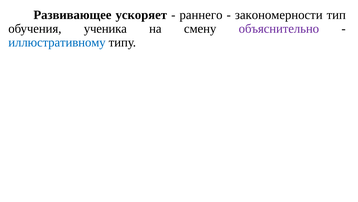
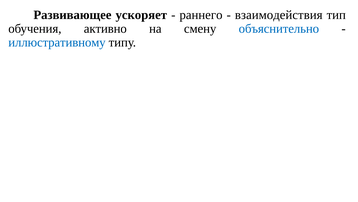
закономерности at (279, 15): закономерности -> взаимодействия
ученика: ученика -> активно
объяснительно colour: purple -> blue
